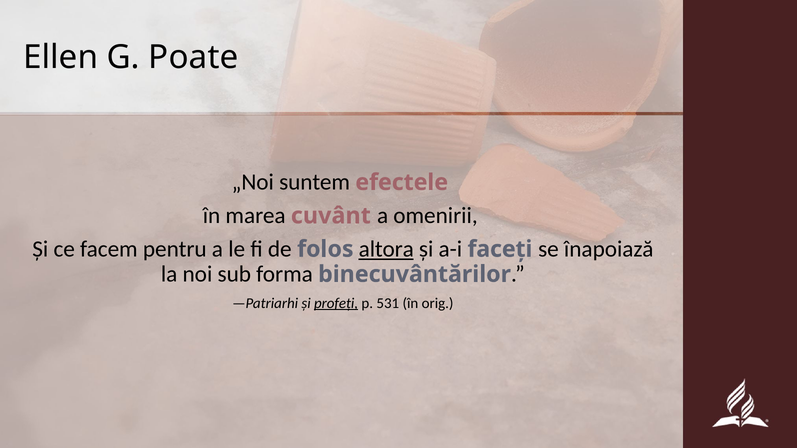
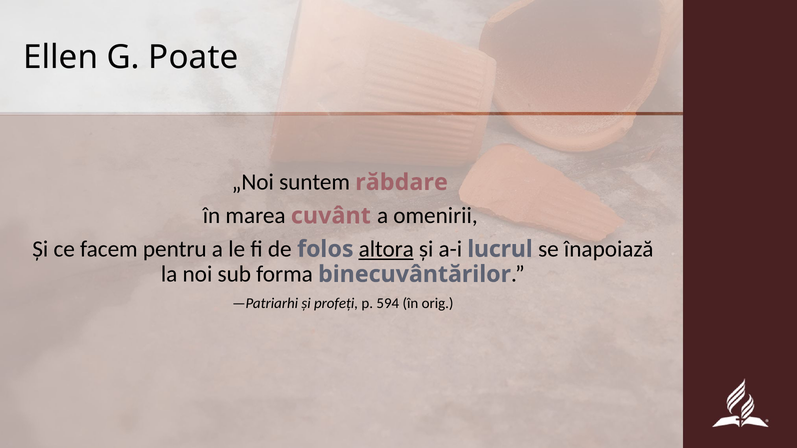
efectele: efectele -> răbdare
faceți: faceți -> lucrul
profeți underline: present -> none
531: 531 -> 594
